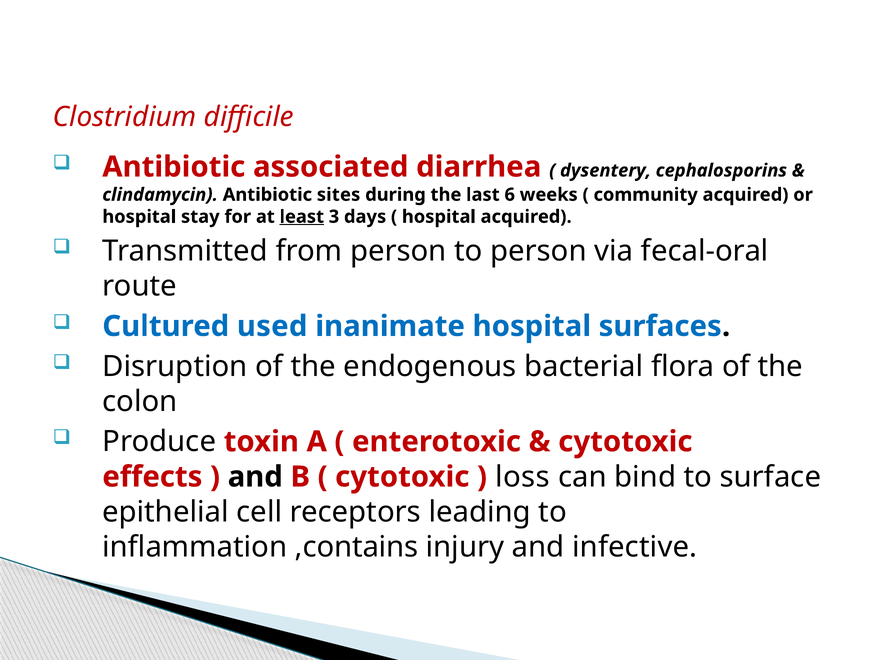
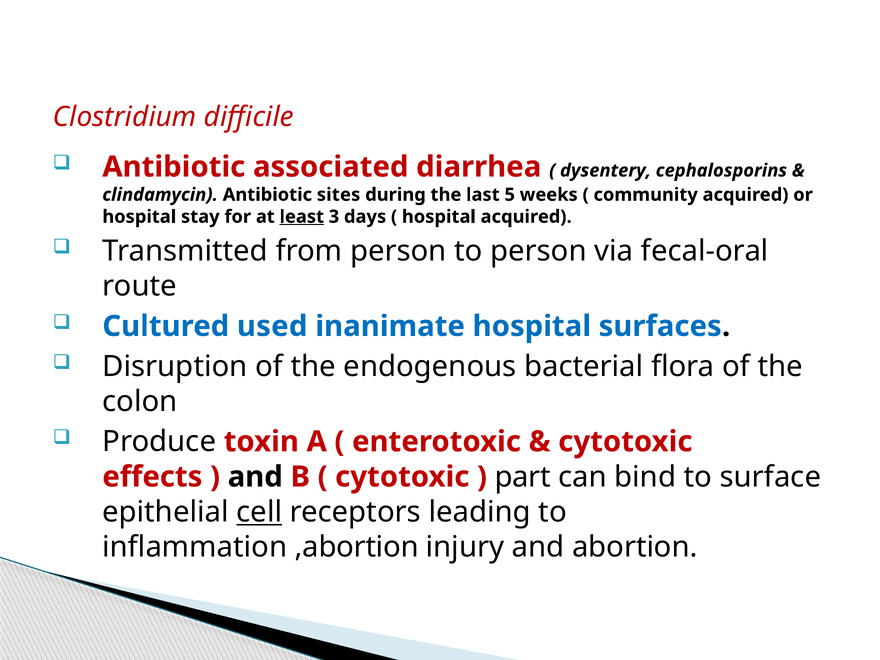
6: 6 -> 5
loss: loss -> part
cell underline: none -> present
,contains: ,contains -> ,abortion
infective: infective -> abortion
